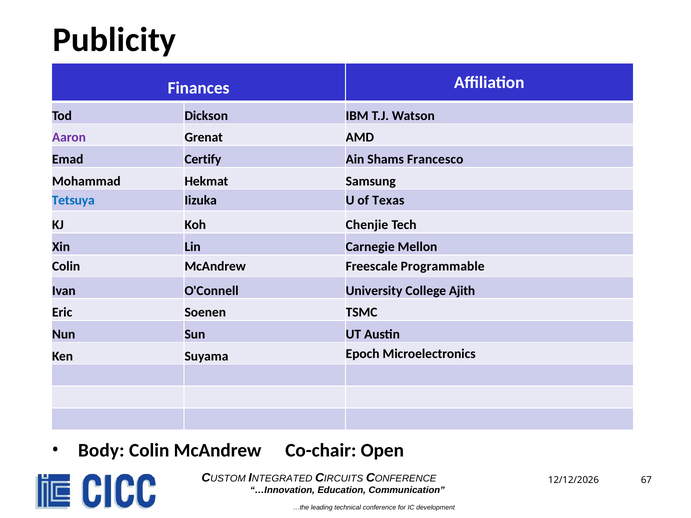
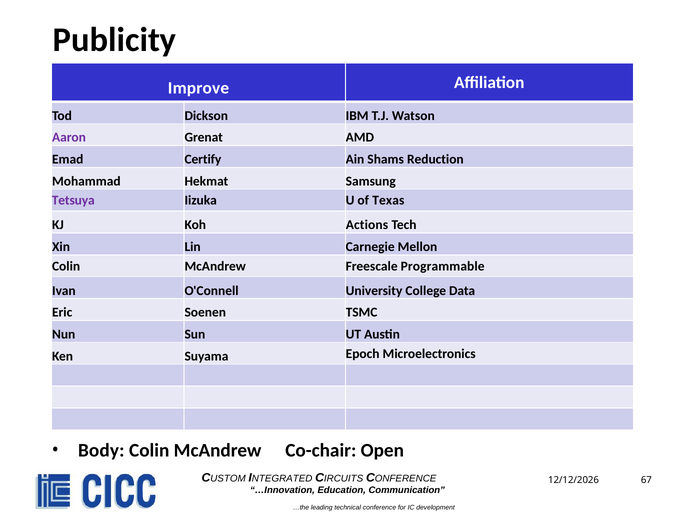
Finances: Finances -> Improve
Francesco: Francesco -> Reduction
Tetsuya colour: blue -> purple
Chenjie: Chenjie -> Actions
Ajith: Ajith -> Data
